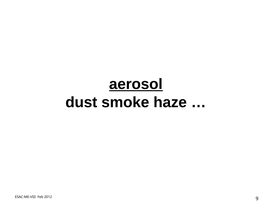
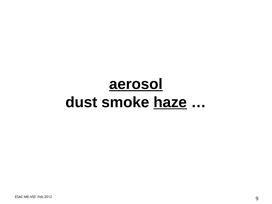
haze underline: none -> present
